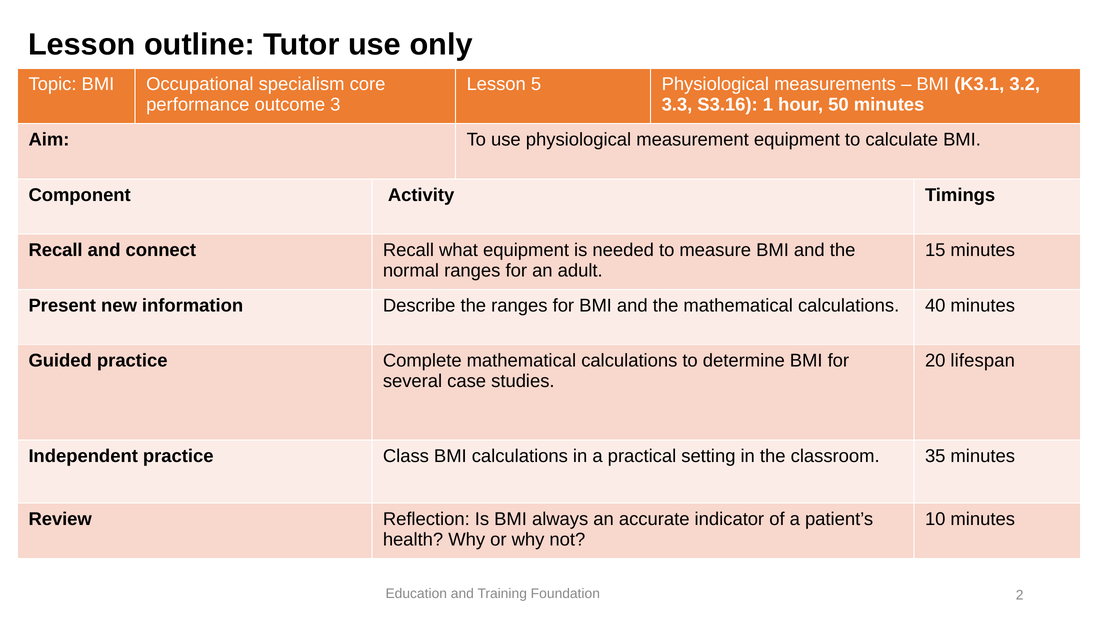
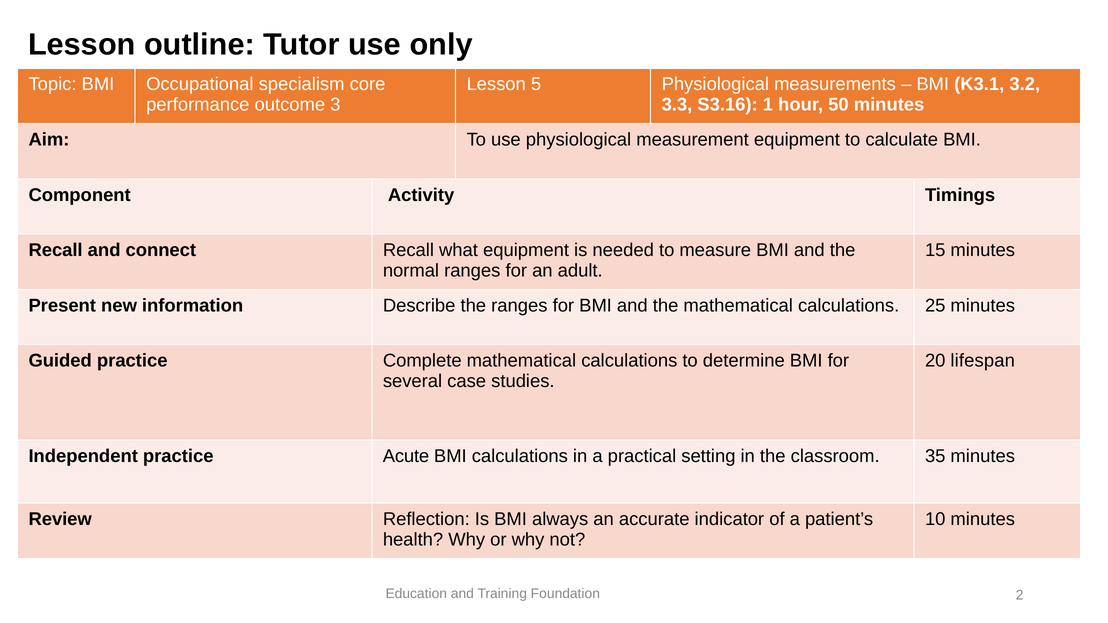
40: 40 -> 25
Class: Class -> Acute
